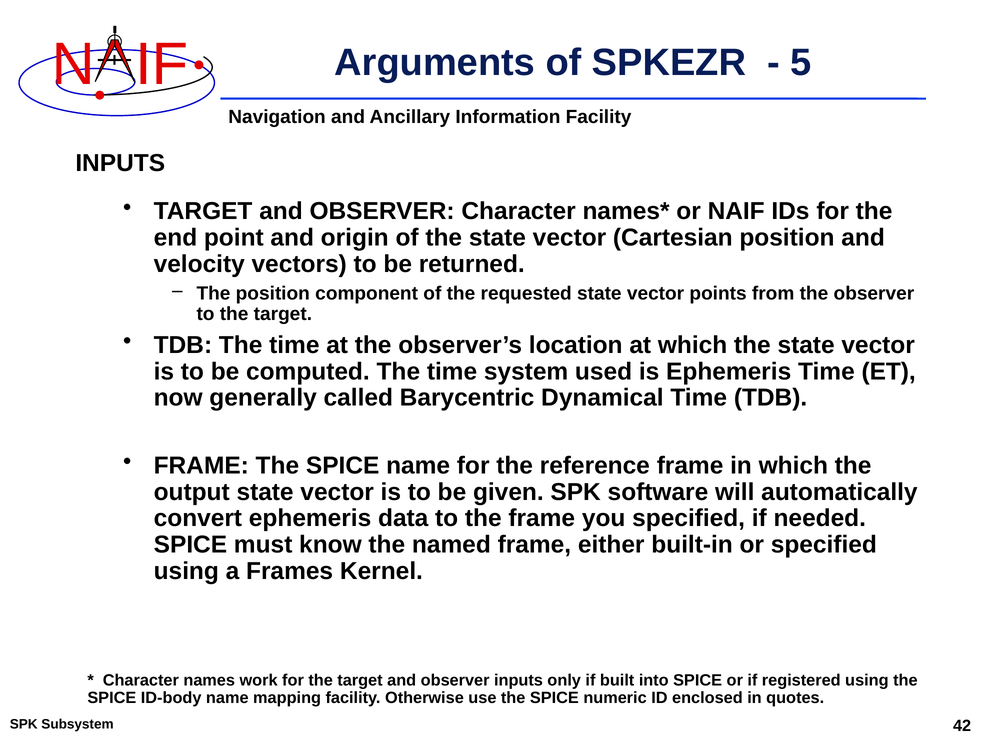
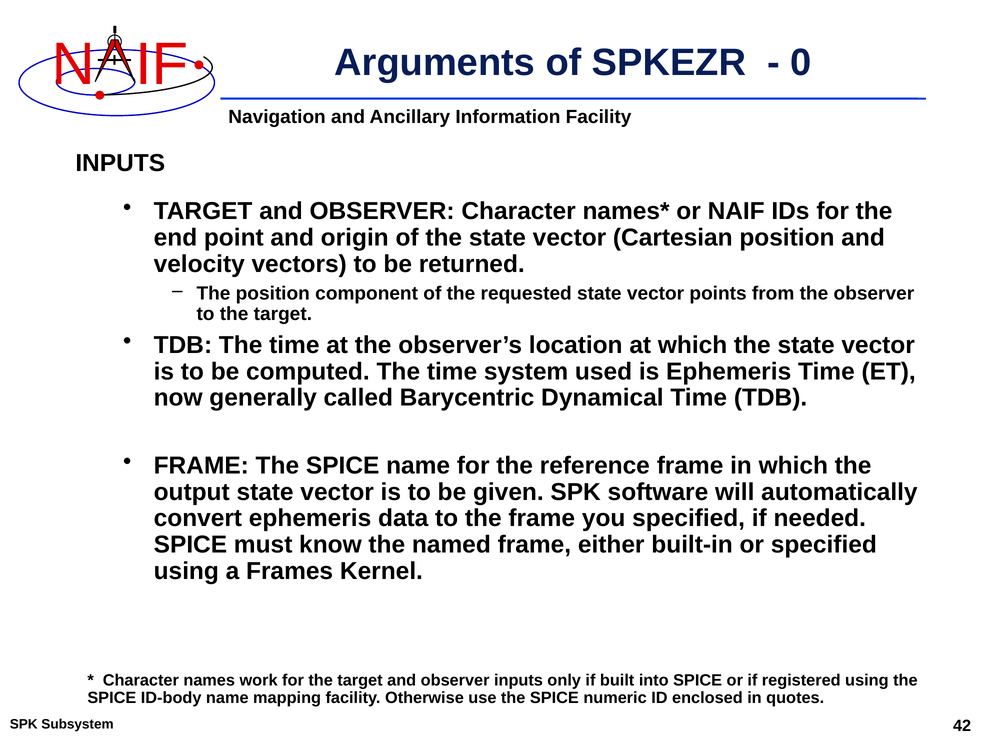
5: 5 -> 0
